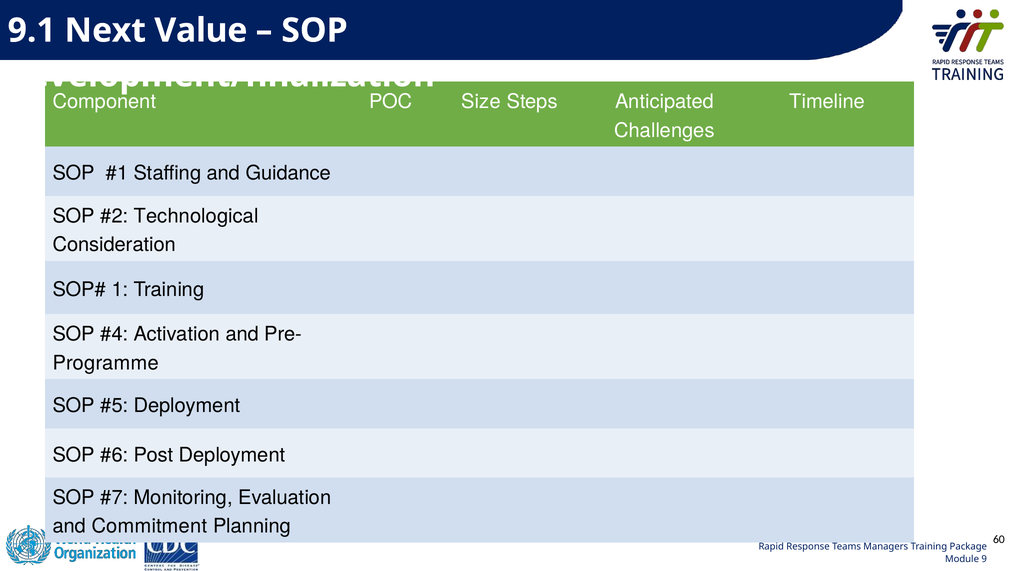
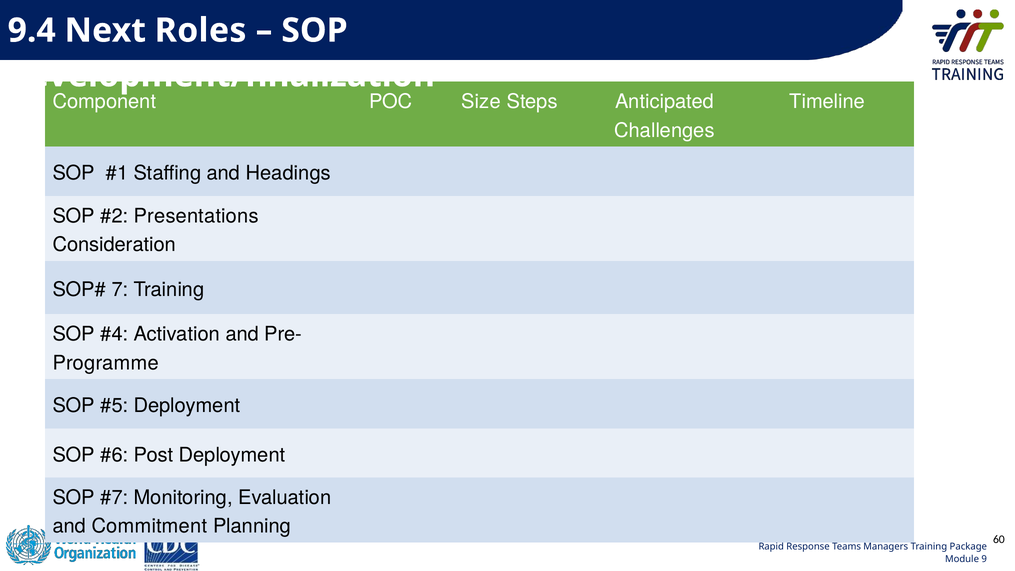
9.1: 9.1 -> 9.4
Value: Value -> Roles
Guidance: Guidance -> Headings
Technological: Technological -> Presentations
1: 1 -> 7
